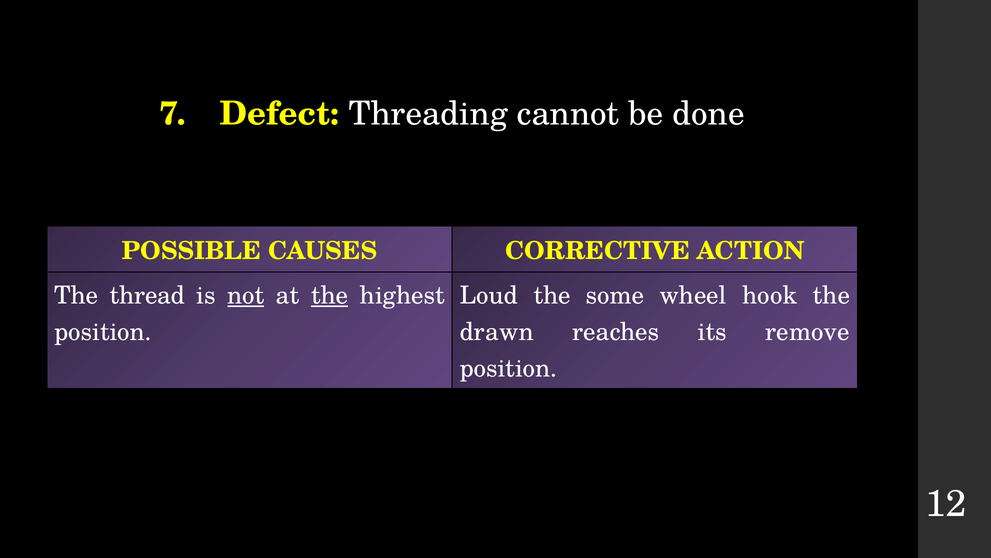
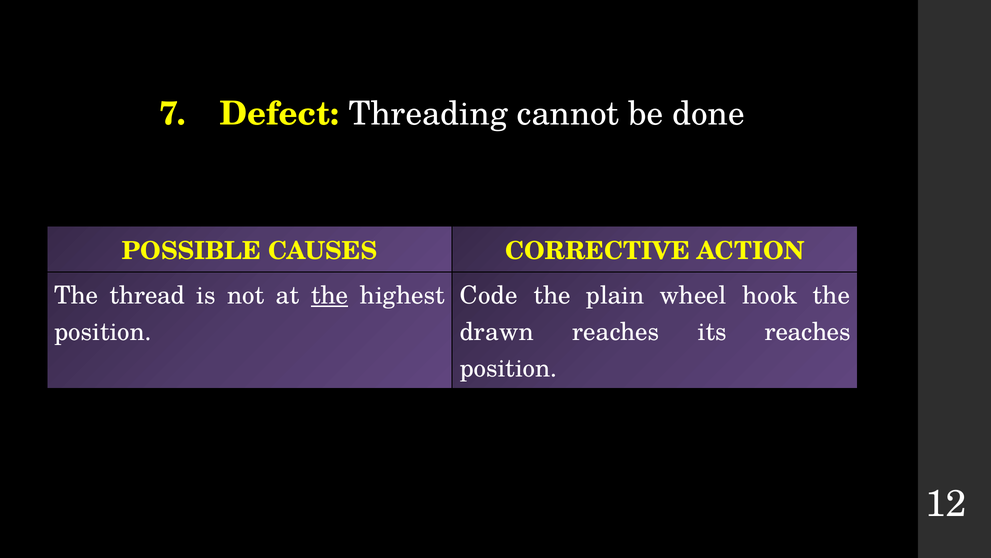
not underline: present -> none
Loud: Loud -> Code
some: some -> plain
its remove: remove -> reaches
